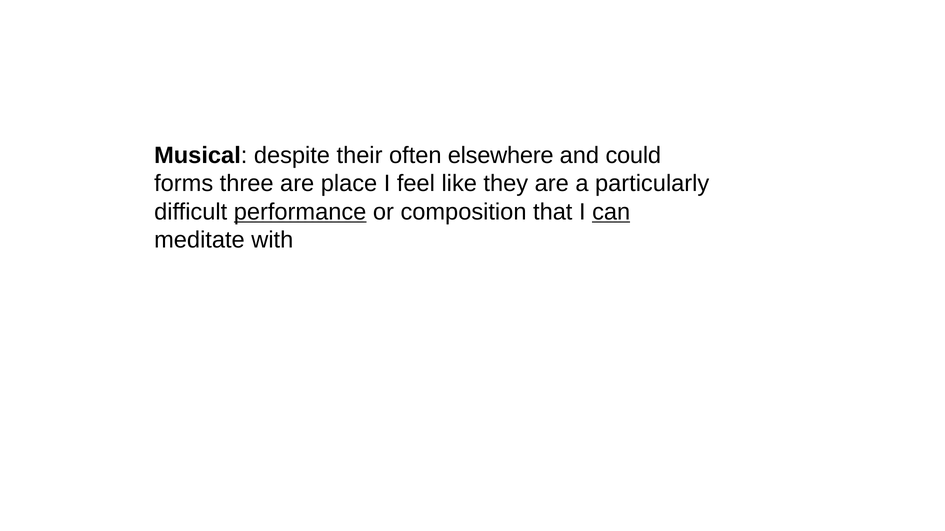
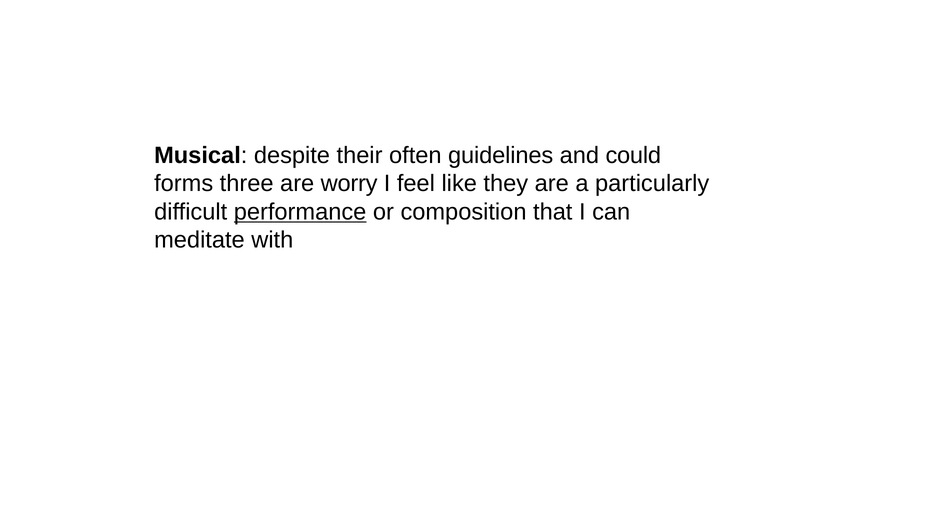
elsewhere: elsewhere -> guidelines
place: place -> worry
can underline: present -> none
